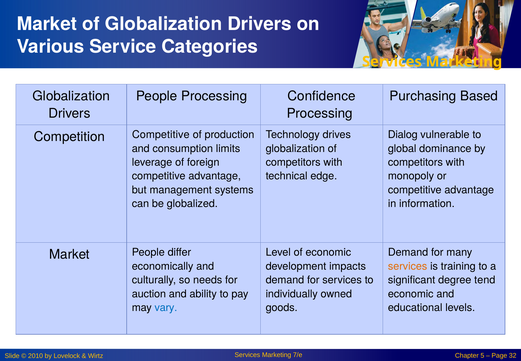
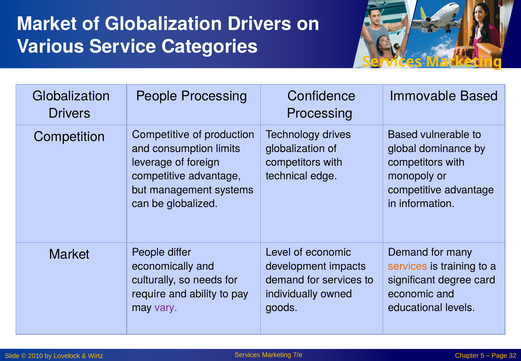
Purchasing: Purchasing -> Immovable
Dialog at (403, 135): Dialog -> Based
tend: tend -> card
auction: auction -> require
vary colour: blue -> purple
